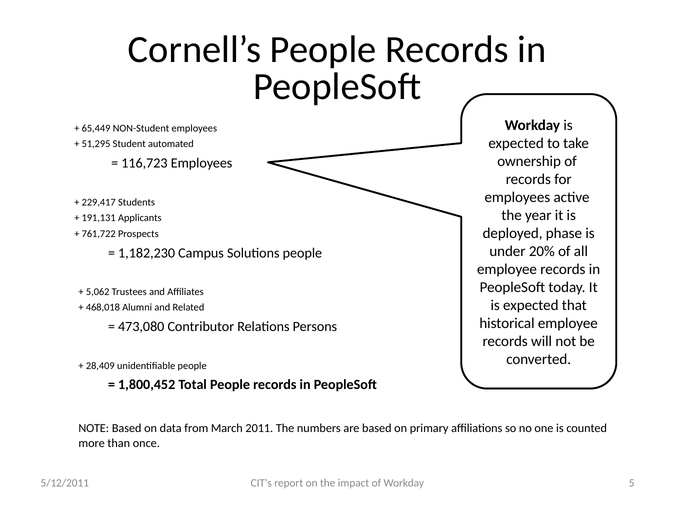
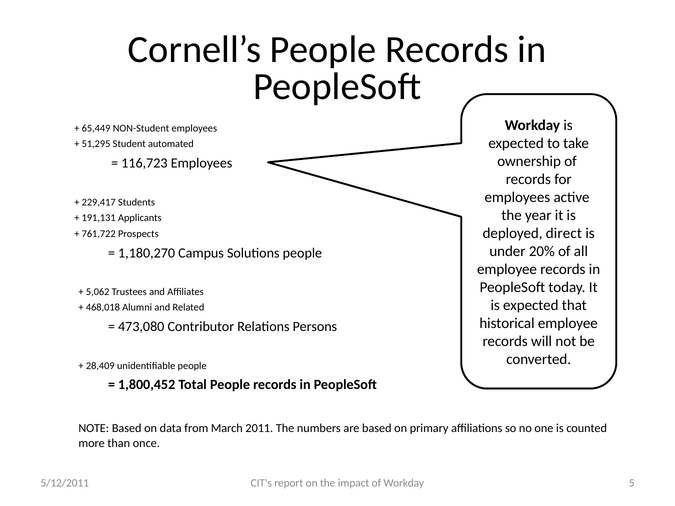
phase: phase -> direct
1,182,230: 1,182,230 -> 1,180,270
